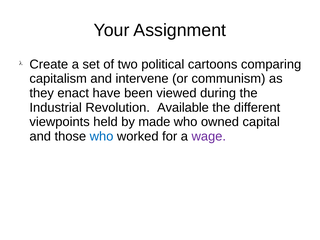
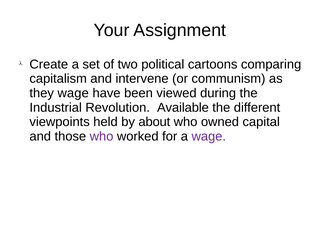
they enact: enact -> wage
made: made -> about
who at (102, 136) colour: blue -> purple
